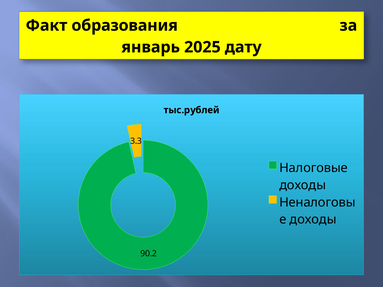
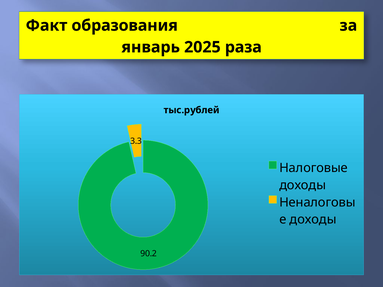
дату: дату -> раза
